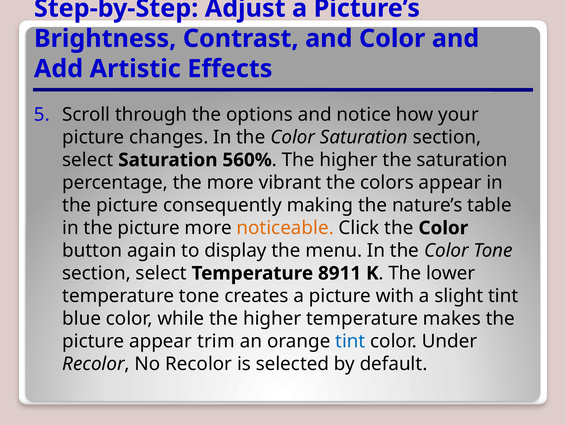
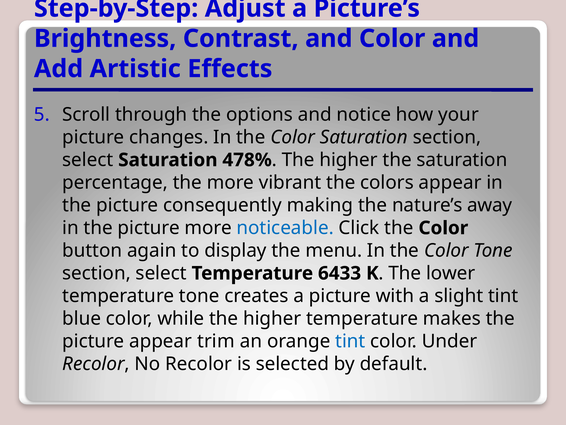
560%: 560% -> 478%
table: table -> away
noticeable colour: orange -> blue
8911: 8911 -> 6433
